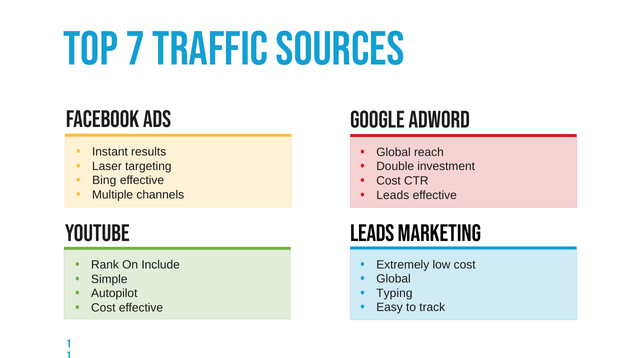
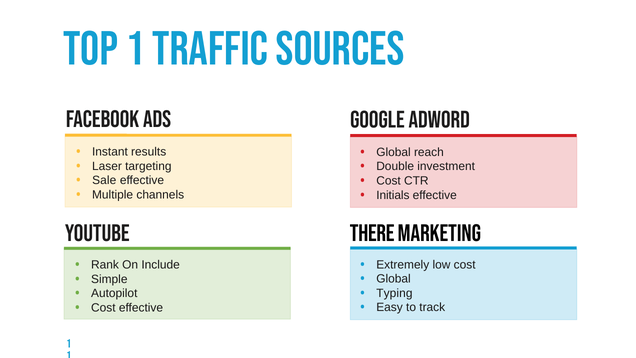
Top 7: 7 -> 1
Bing: Bing -> Sale
Leads at (393, 195): Leads -> Initials
Leads at (372, 233): Leads -> There
